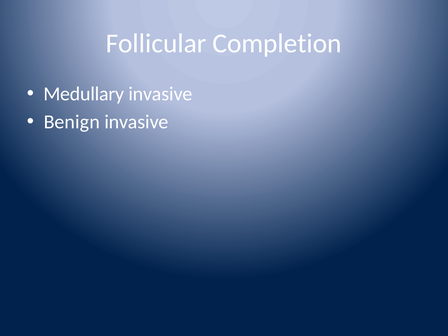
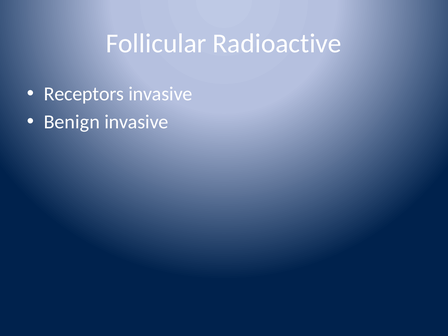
Completion: Completion -> Radioactive
Medullary: Medullary -> Receptors
